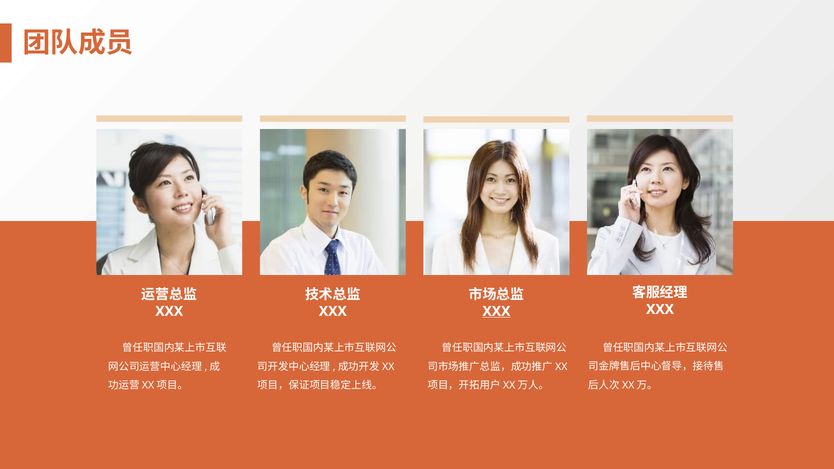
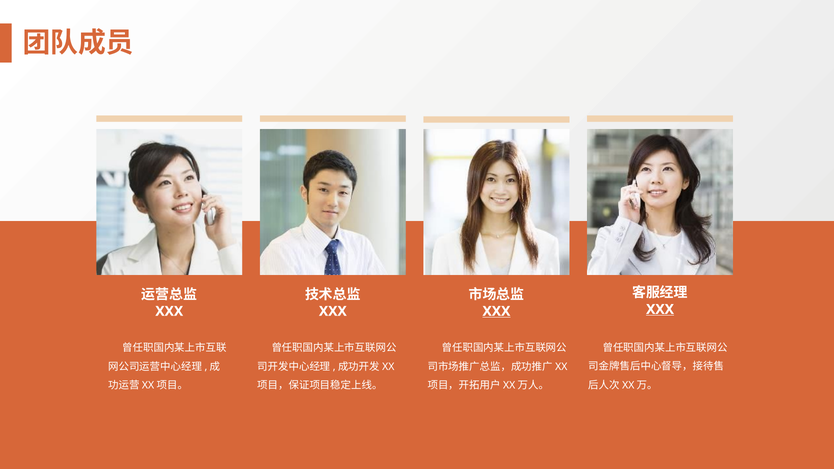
XXX at (660, 309) underline: none -> present
